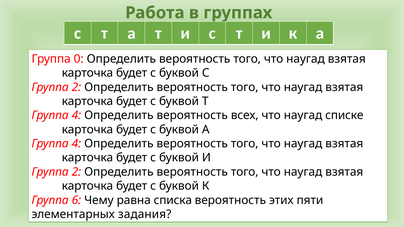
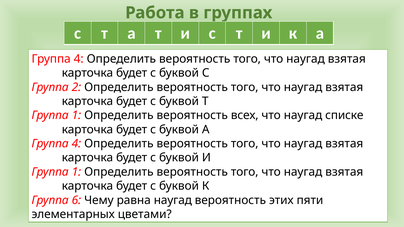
0 at (79, 59): 0 -> 4
4 at (76, 116): 4 -> 1
2 at (76, 172): 2 -> 1
равна списка: списка -> наугад
задания: задания -> цветами
